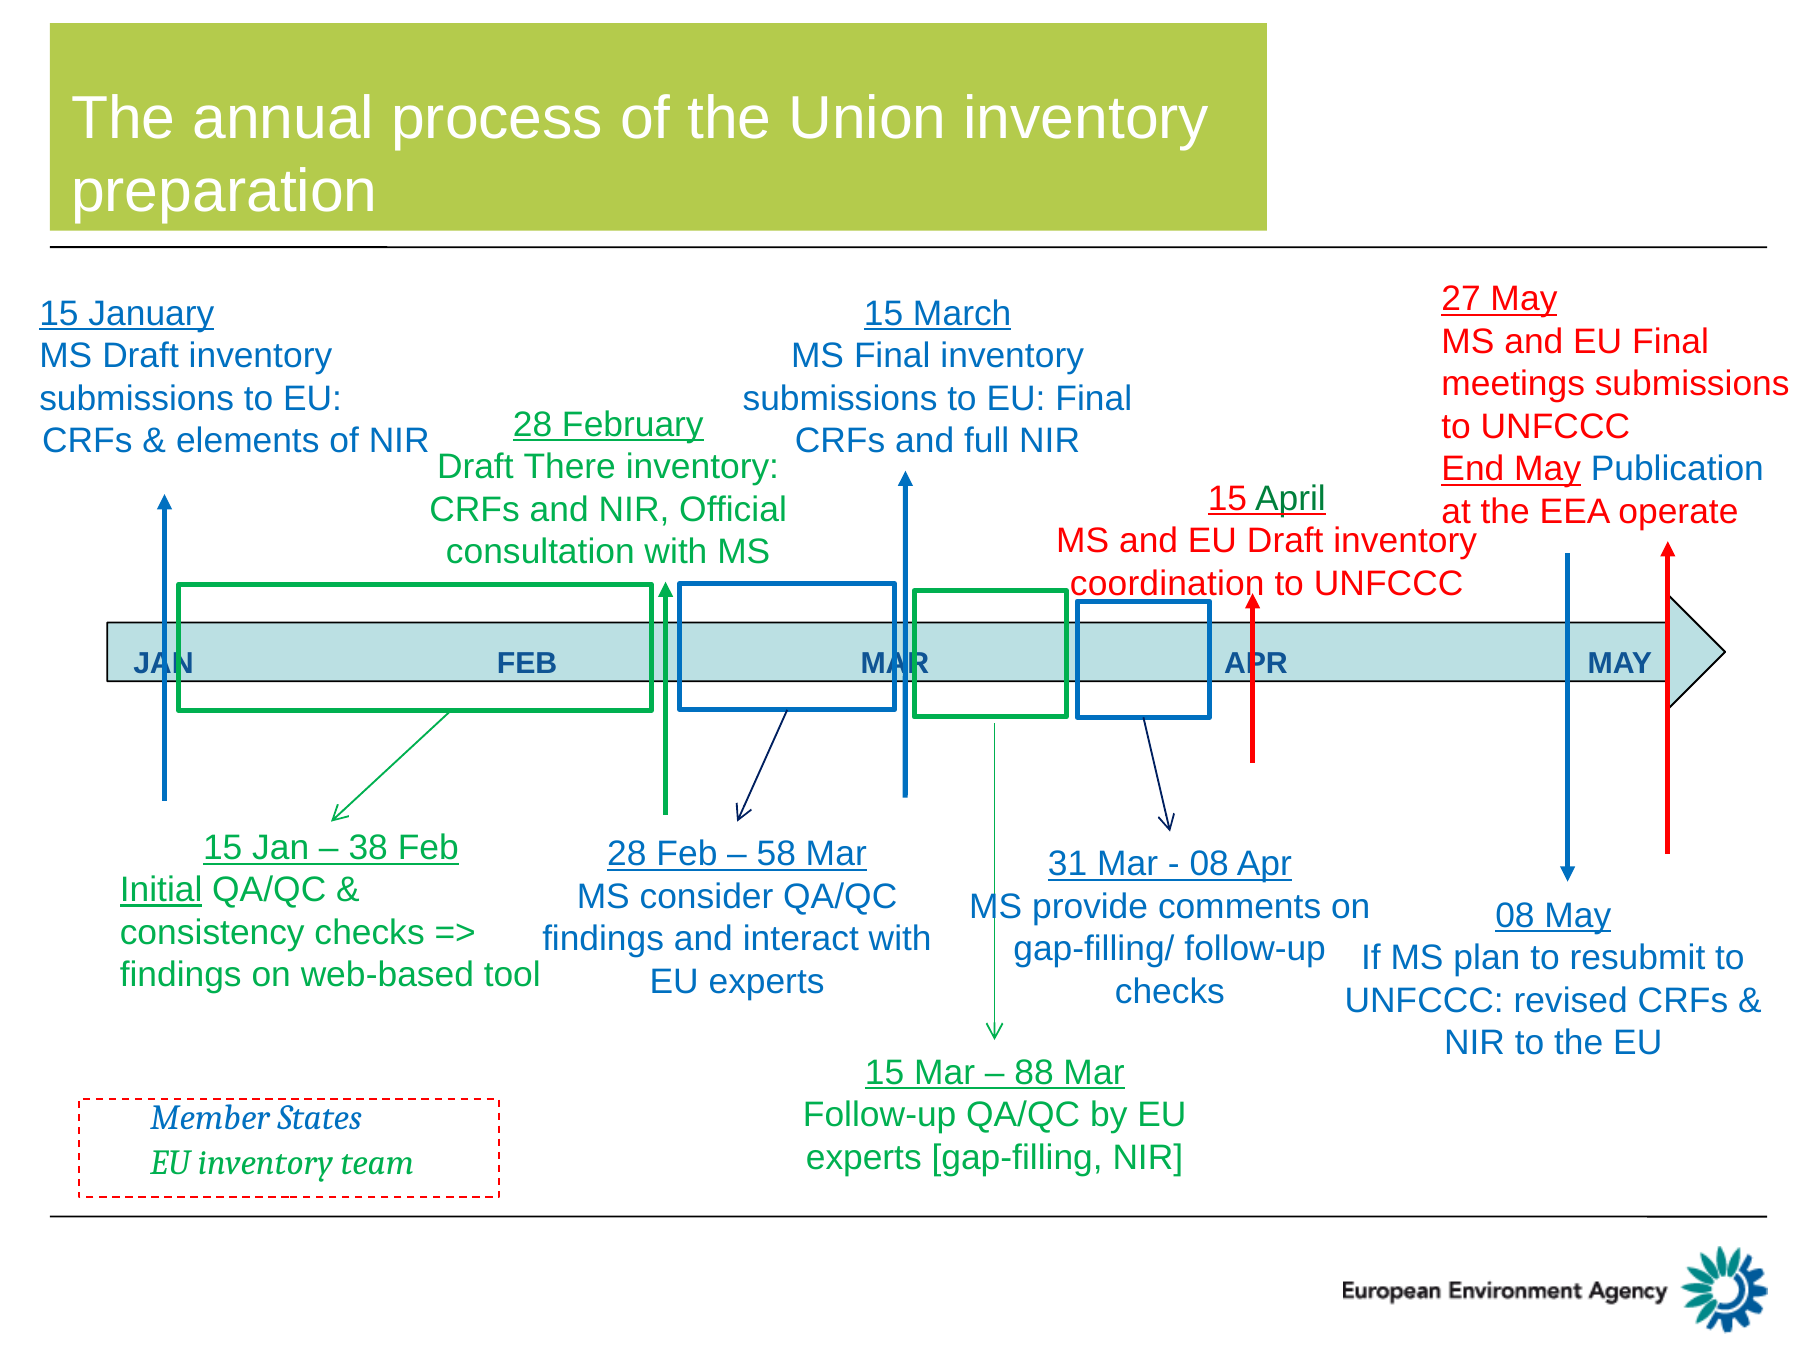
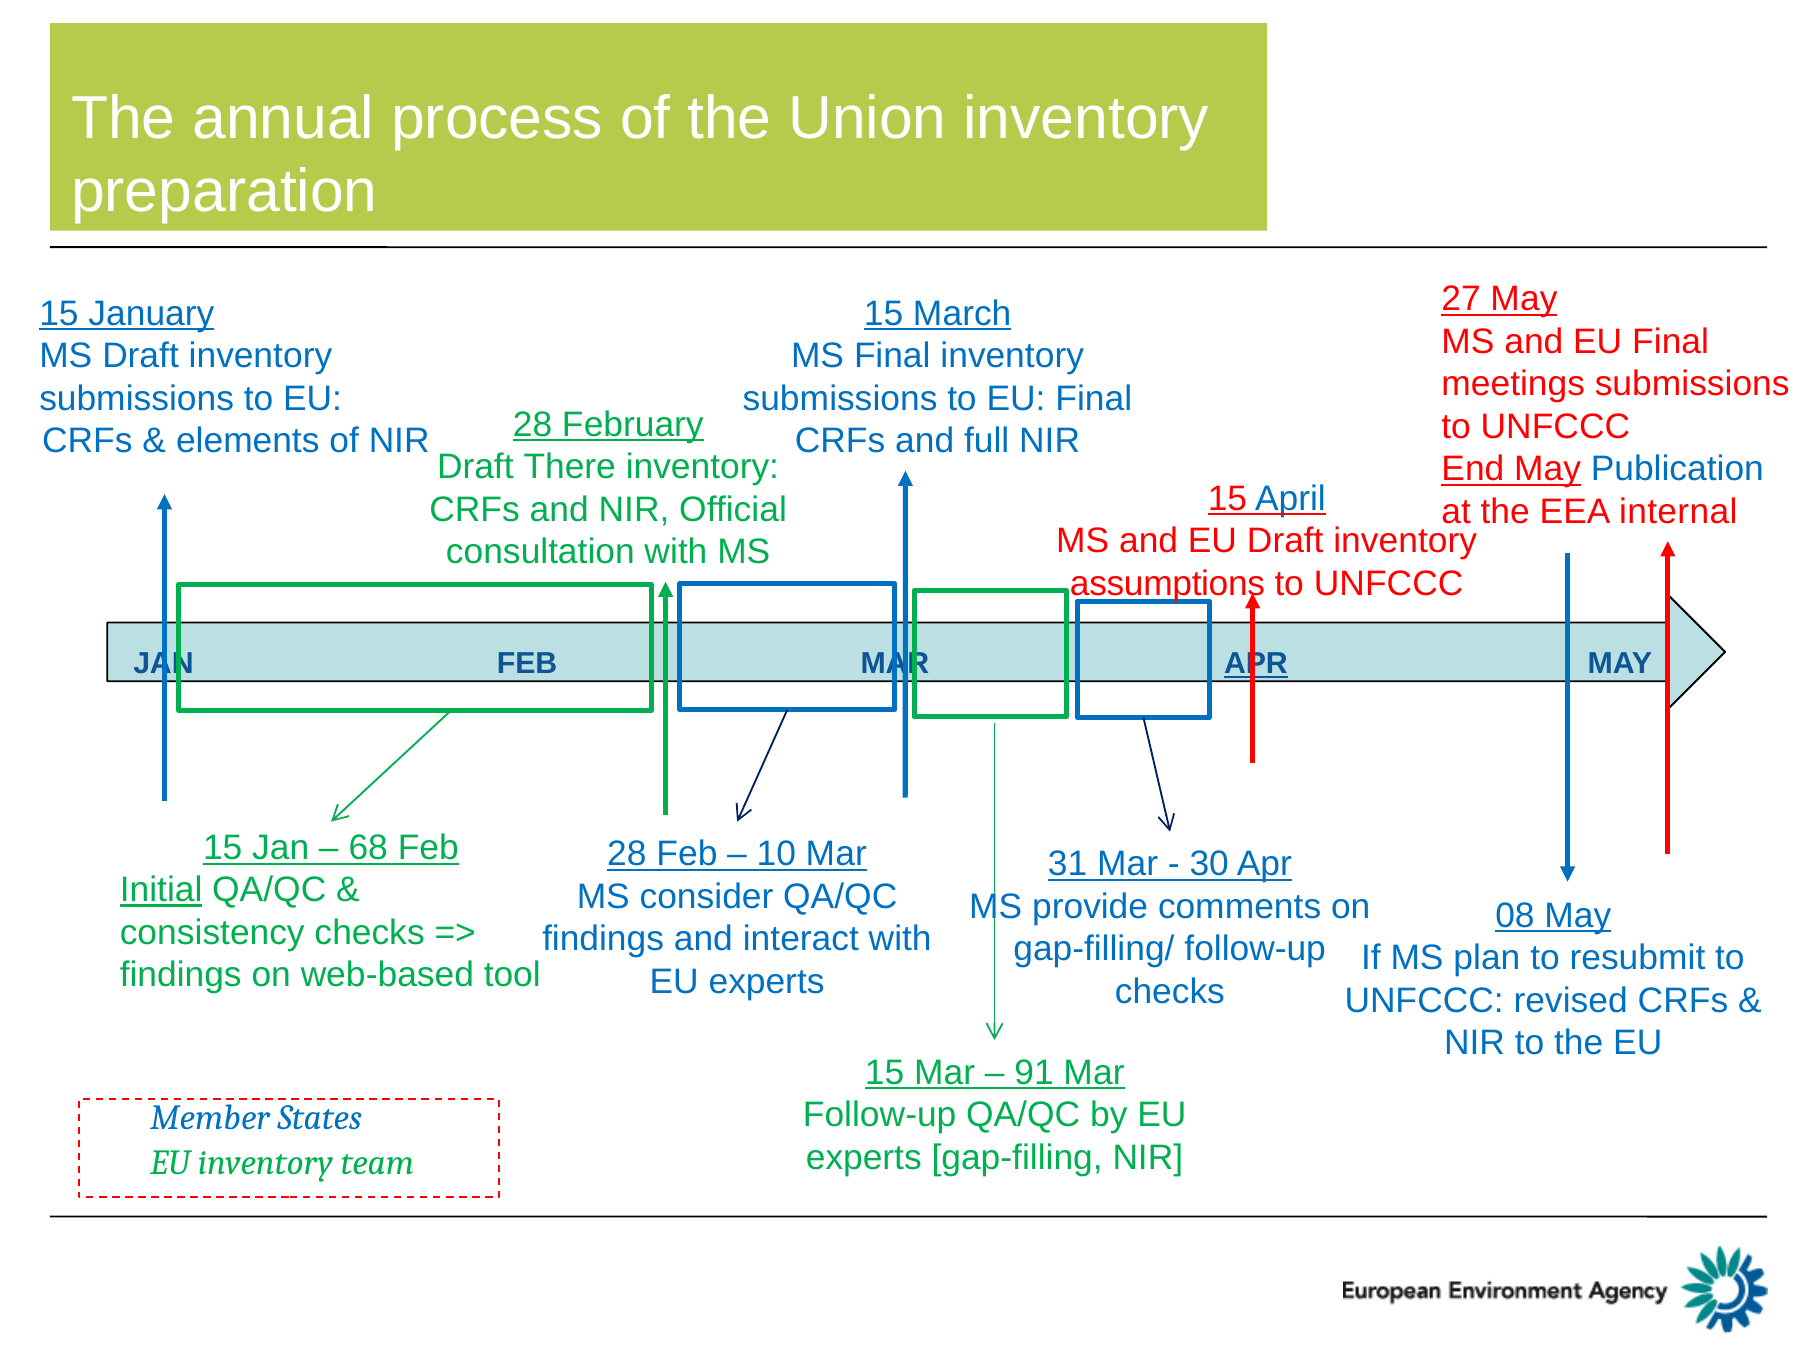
April colour: green -> blue
operate: operate -> internal
coordination: coordination -> assumptions
APR at (1256, 664) underline: none -> present
38: 38 -> 68
58: 58 -> 10
08 at (1209, 864): 08 -> 30
88: 88 -> 91
